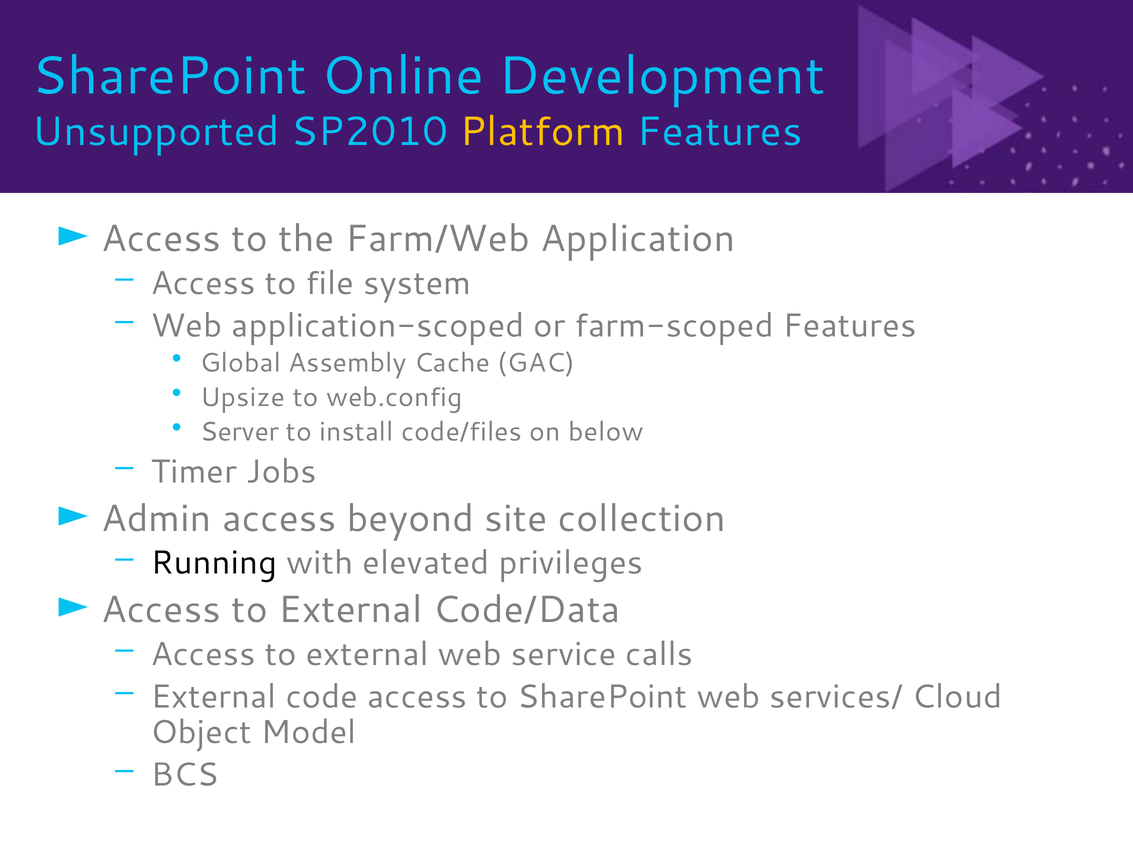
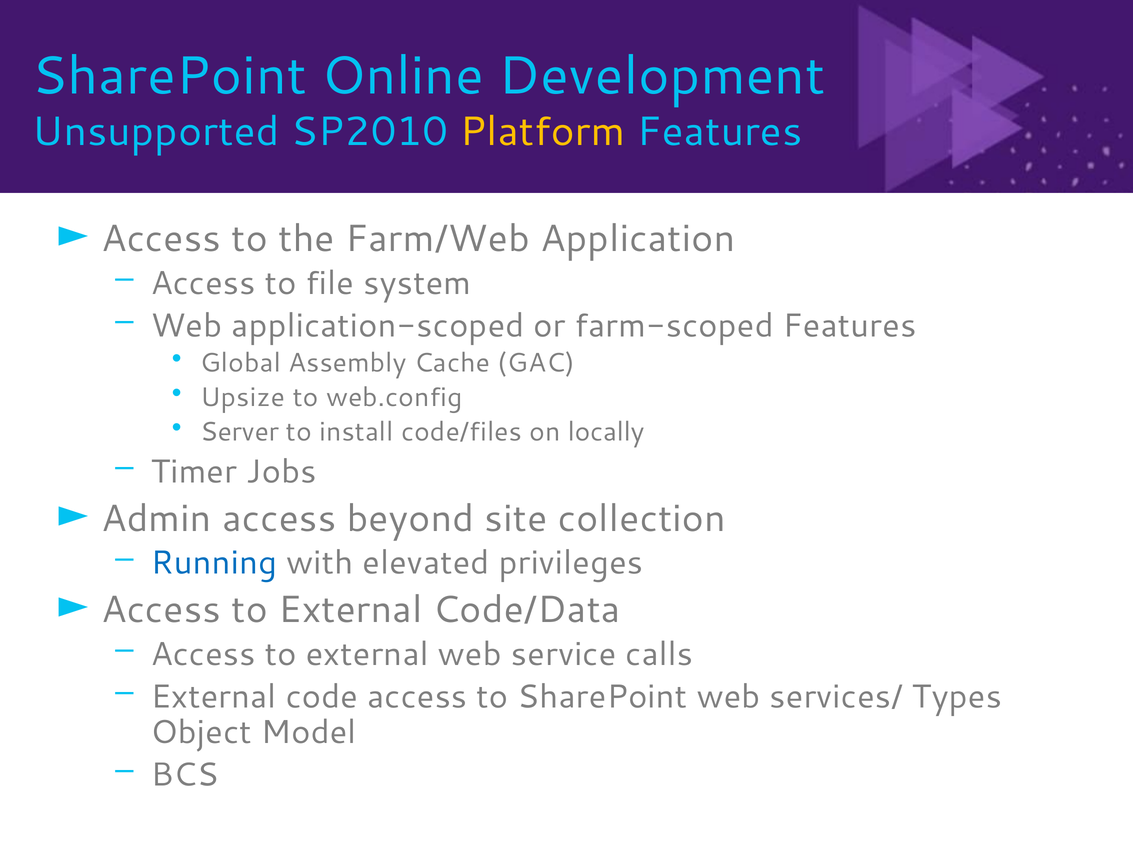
below: below -> locally
Running colour: black -> blue
Cloud: Cloud -> Types
